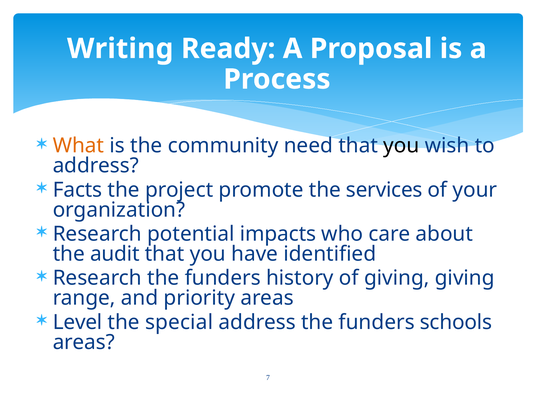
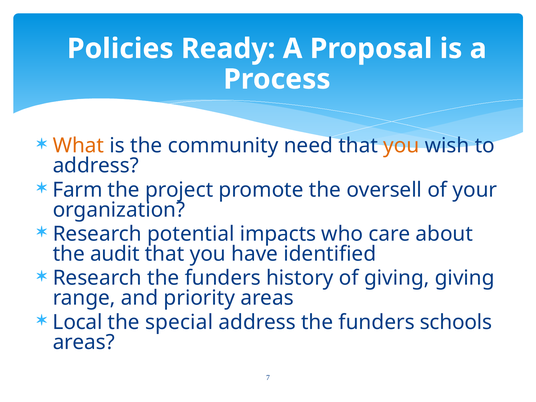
Writing: Writing -> Policies
you at (401, 146) colour: black -> orange
Facts: Facts -> Farm
services: services -> oversell
Level: Level -> Local
